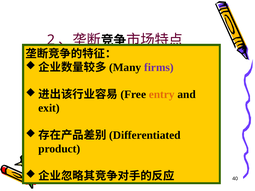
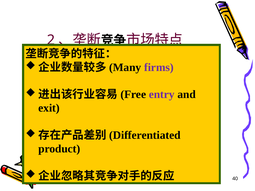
entry colour: orange -> purple
